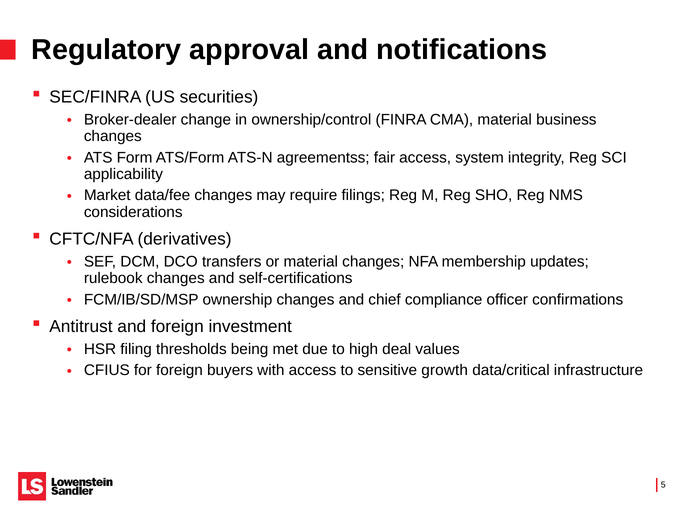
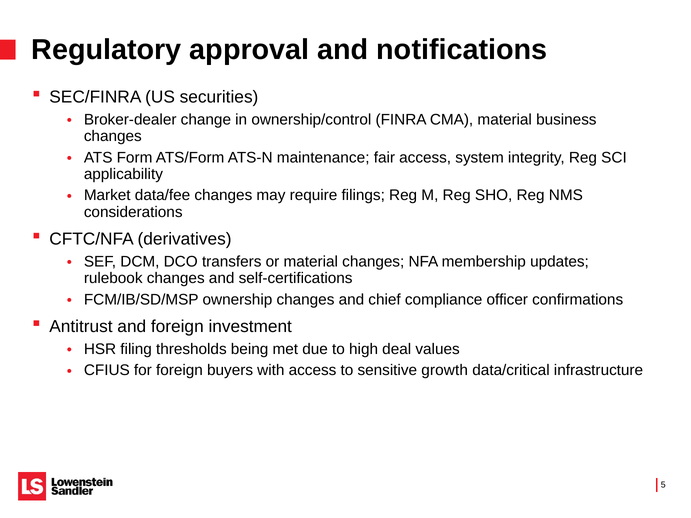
agreementss: agreementss -> maintenance
